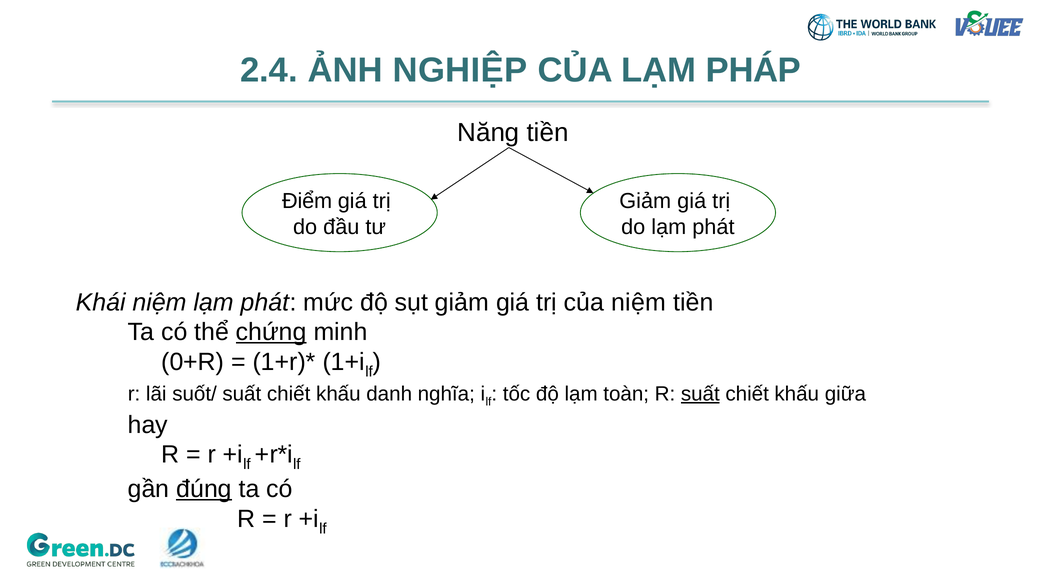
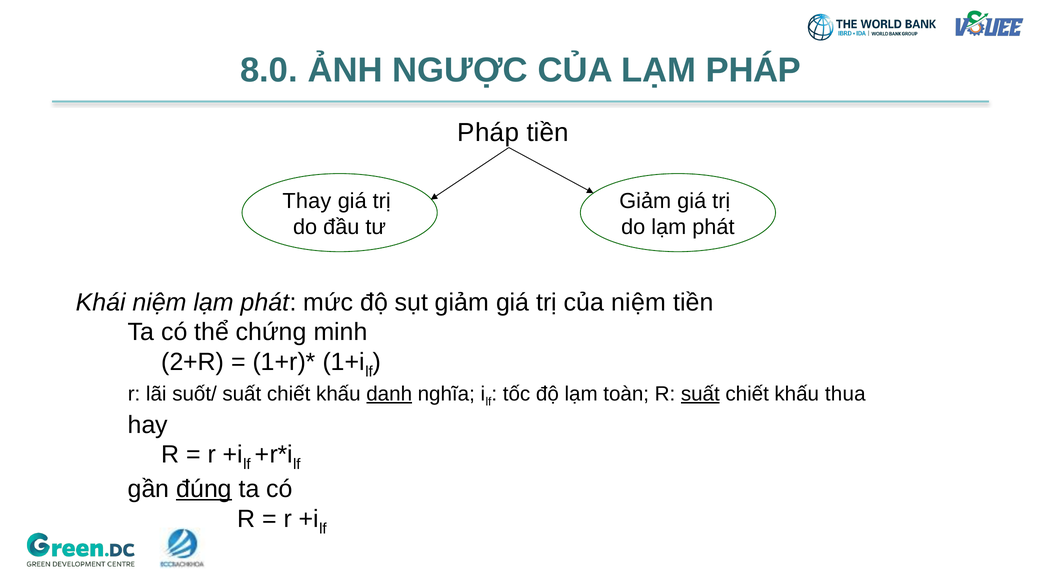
2.4: 2.4 -> 8.0
NGHIỆP: NGHIỆP -> NGƯỢC
Năng at (488, 133): Năng -> Pháp
Điểm: Điểm -> Thay
chứng underline: present -> none
0+R: 0+R -> 2+R
danh underline: none -> present
giữa: giữa -> thua
